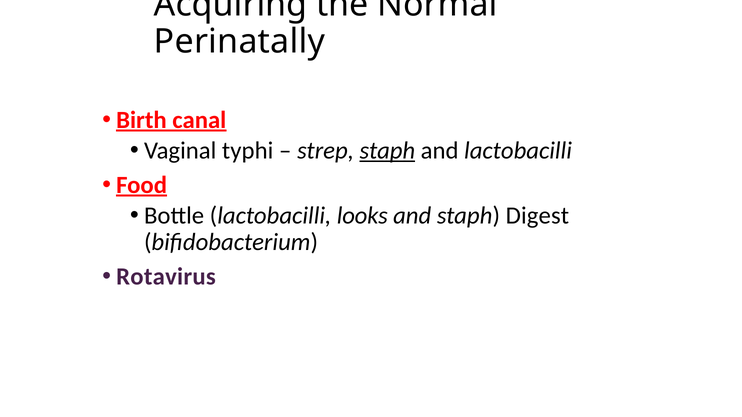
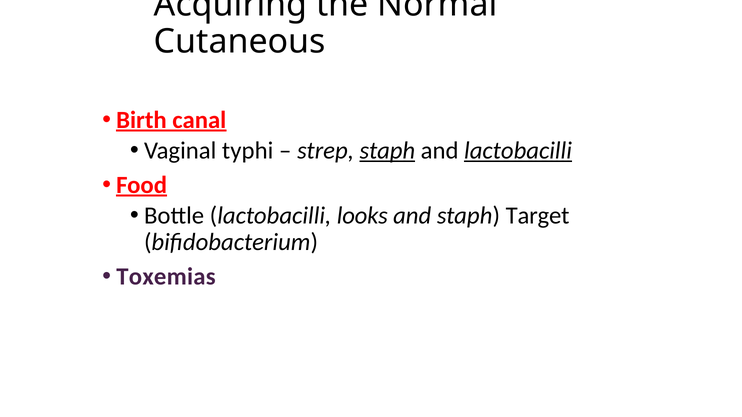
Perinatally: Perinatally -> Cutaneous
lactobacilli at (518, 151) underline: none -> present
Digest: Digest -> Target
Rotavirus: Rotavirus -> Toxemias
